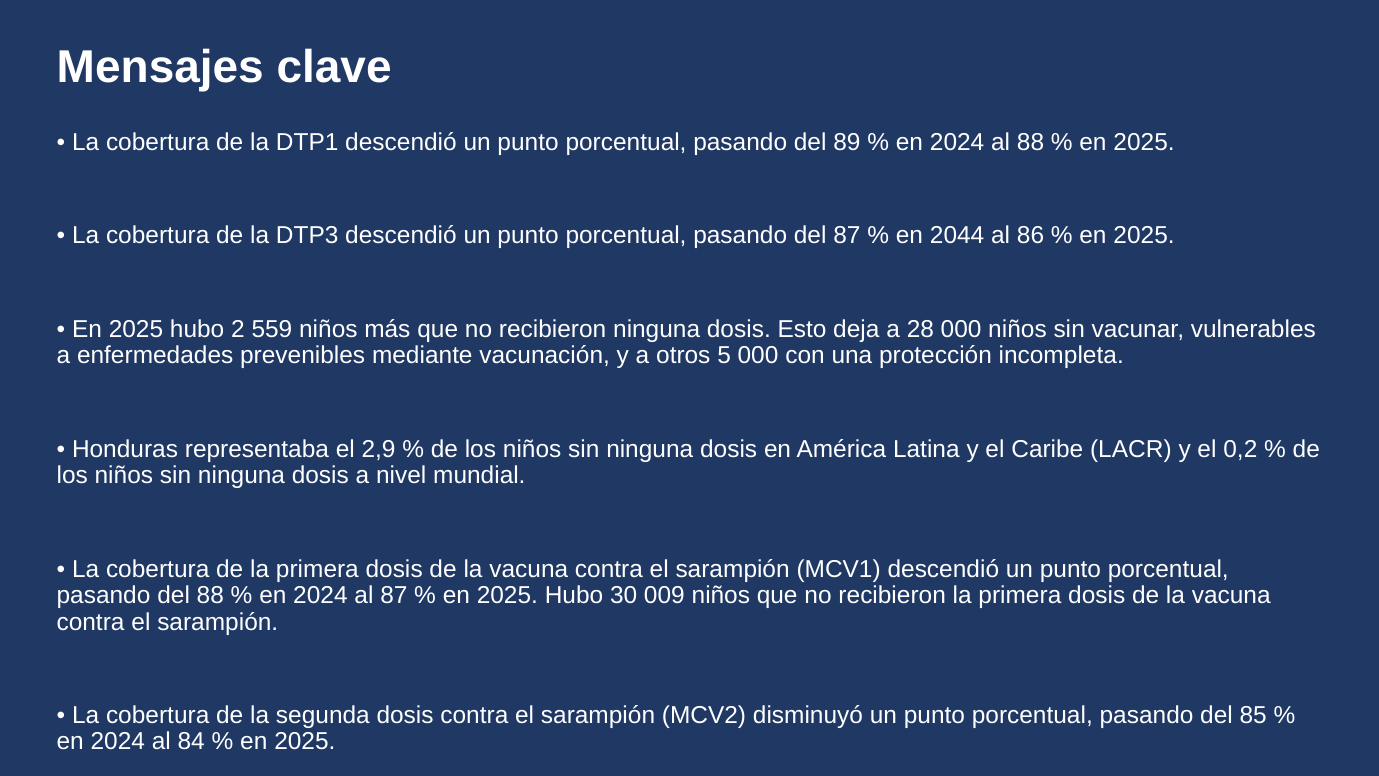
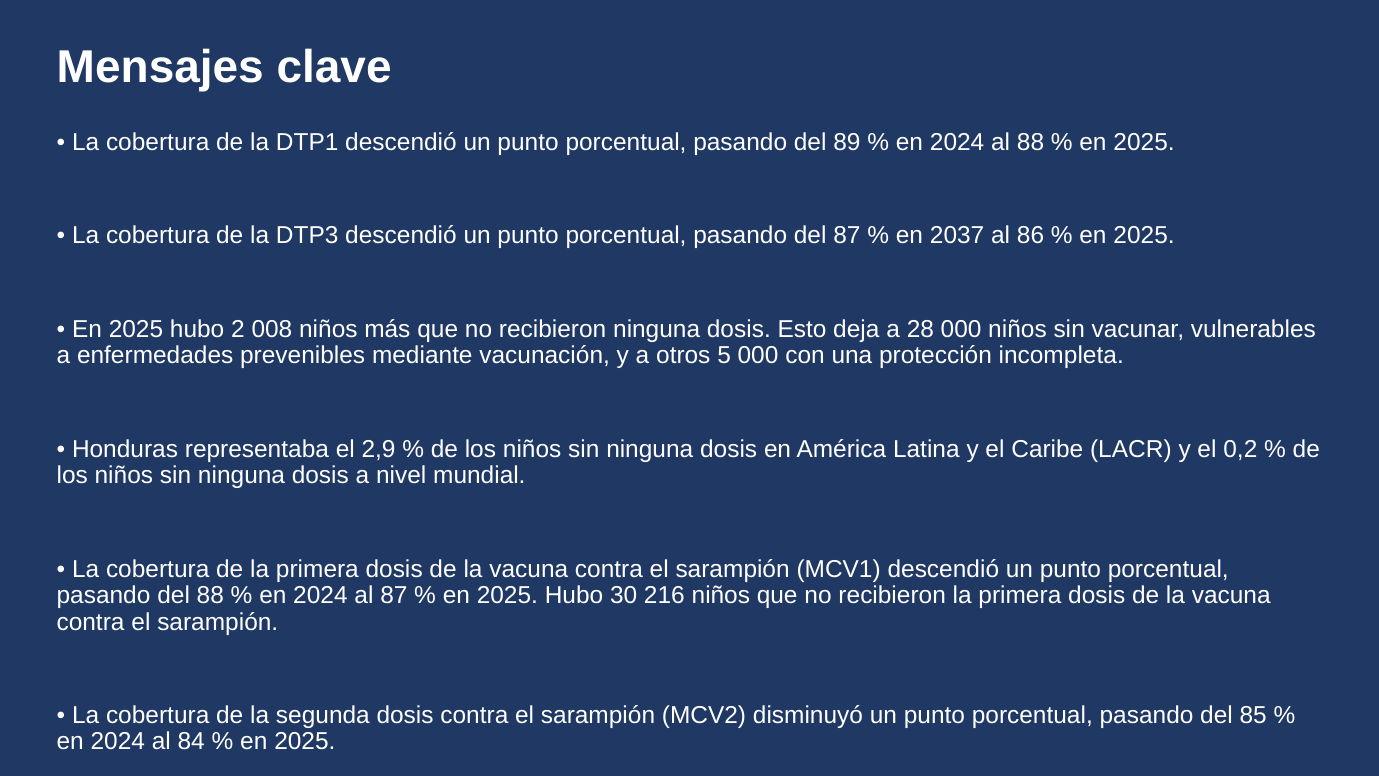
2044: 2044 -> 2037
559: 559 -> 008
009: 009 -> 216
